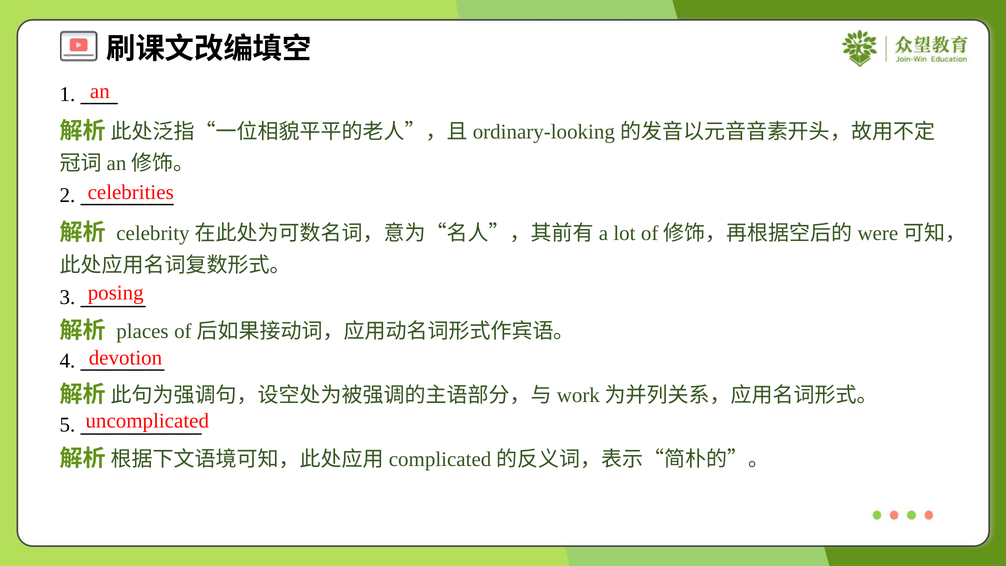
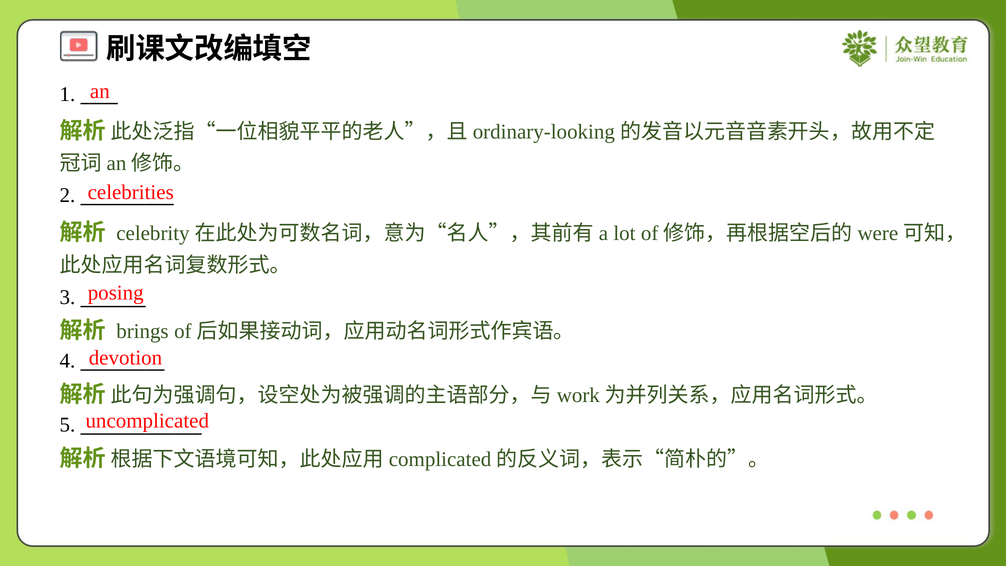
places: places -> brings
